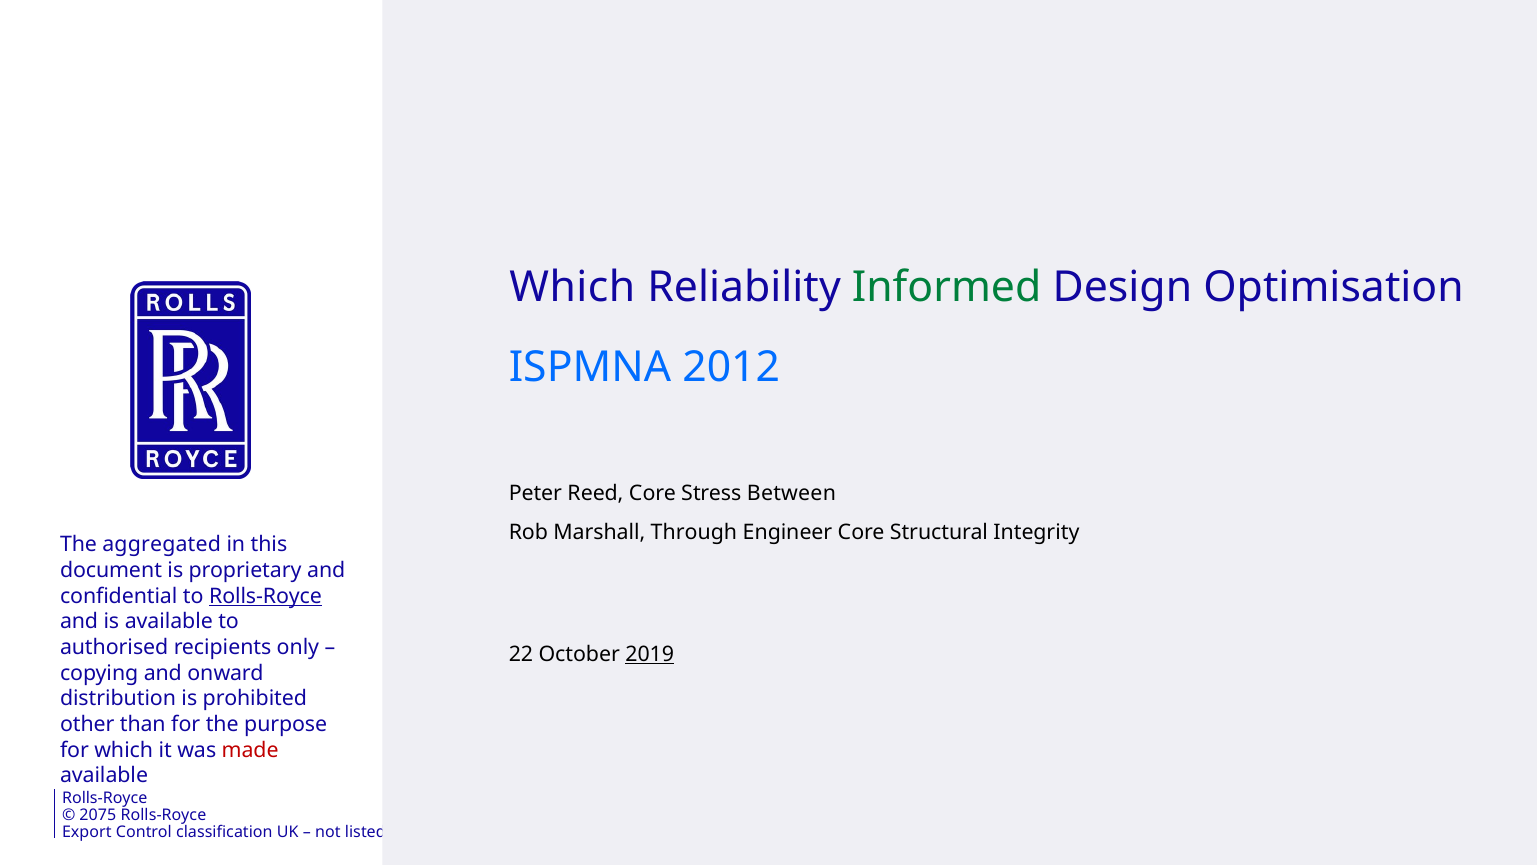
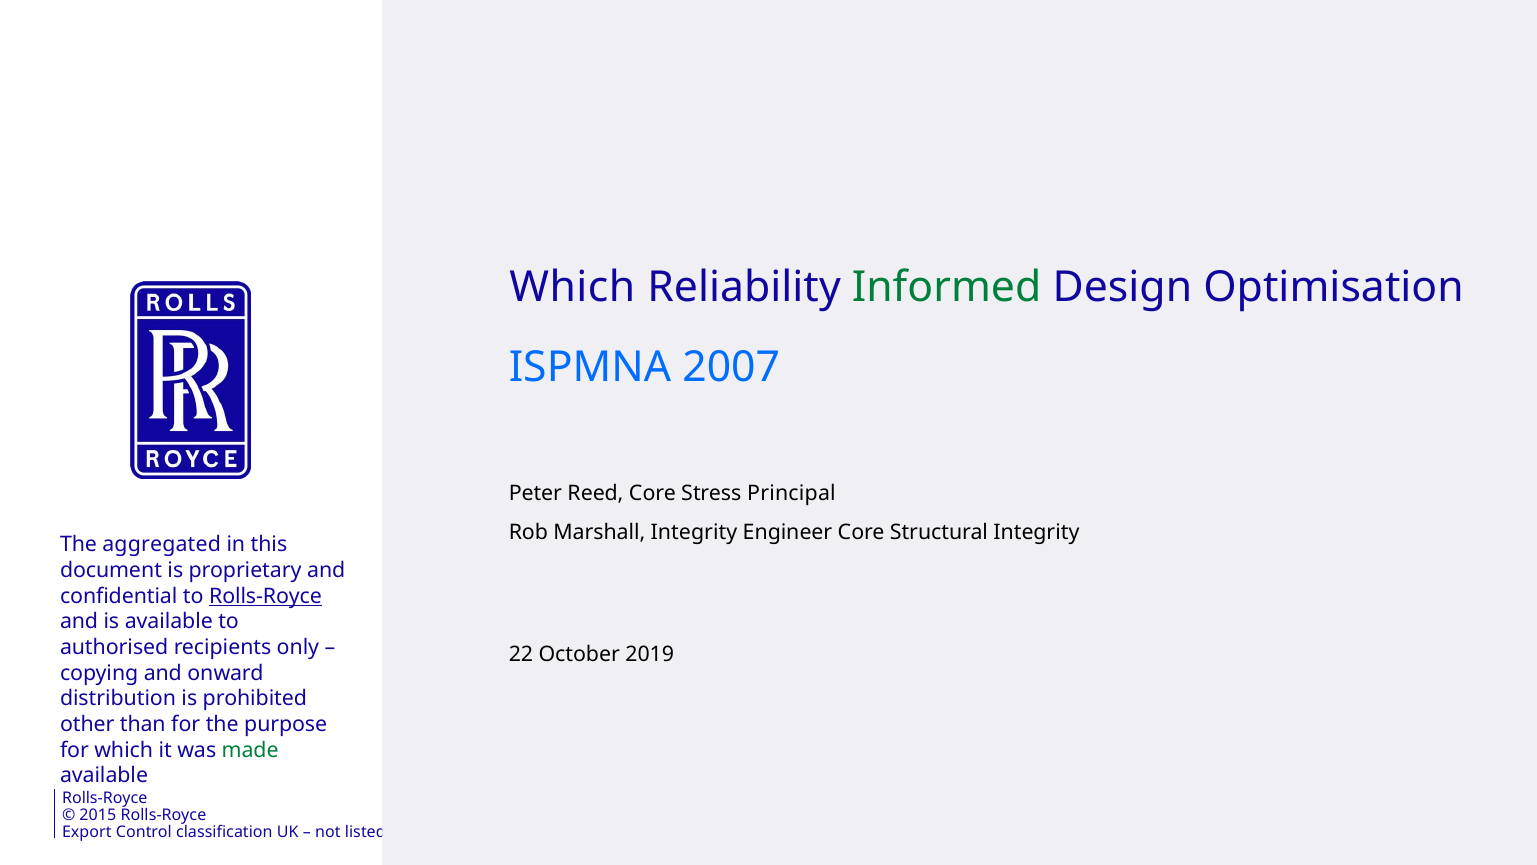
2012: 2012 -> 2007
Between: Between -> Principal
Marshall Through: Through -> Integrity
2019 underline: present -> none
made colour: red -> green
2075: 2075 -> 2015
